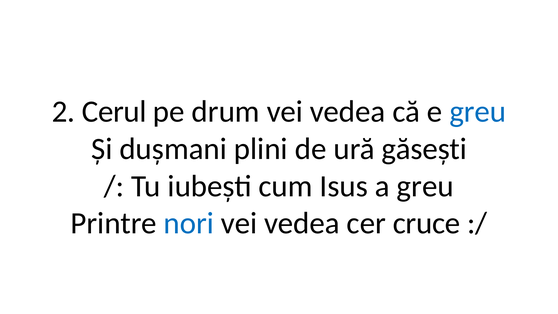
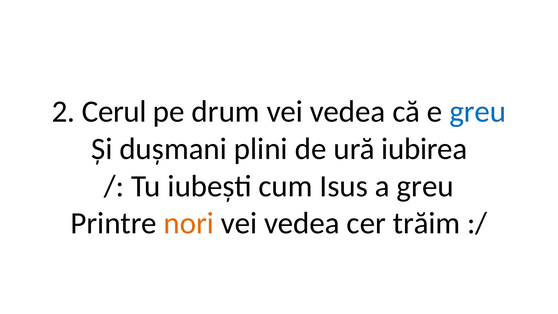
găsești: găsești -> iubirea
nori colour: blue -> orange
cruce: cruce -> trăim
